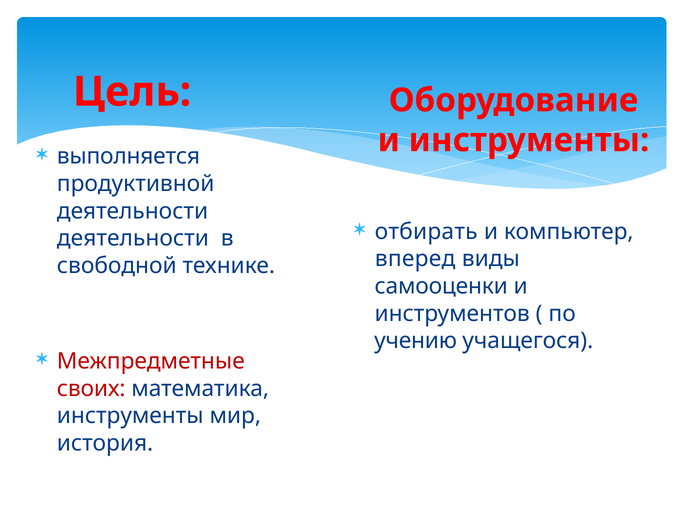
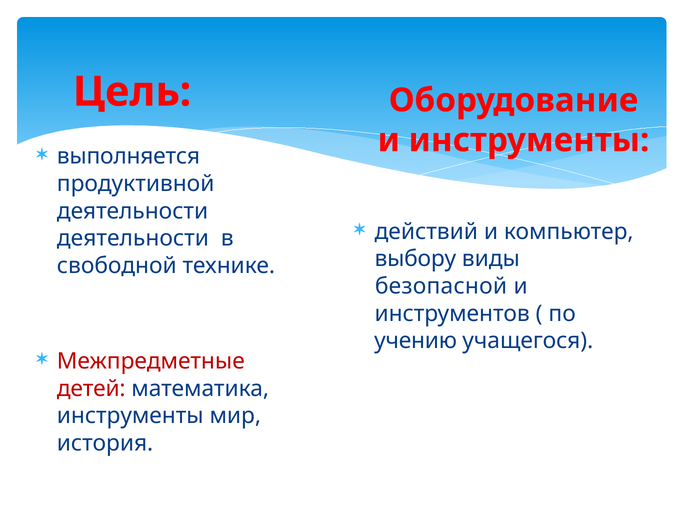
отбирать: отбирать -> действий
вперед: вперед -> выбору
самооценки: самооценки -> безопасной
своих: своих -> детей
